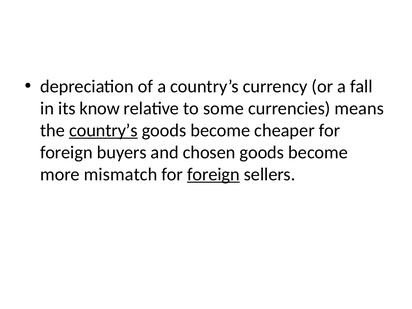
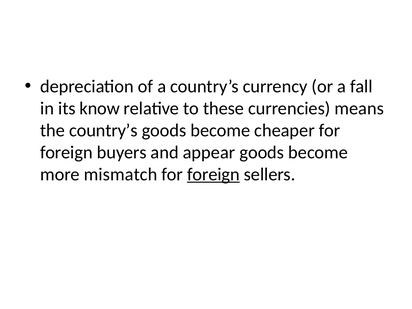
some: some -> these
country’s at (103, 130) underline: present -> none
chosen: chosen -> appear
